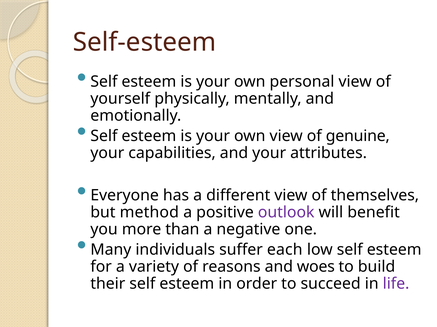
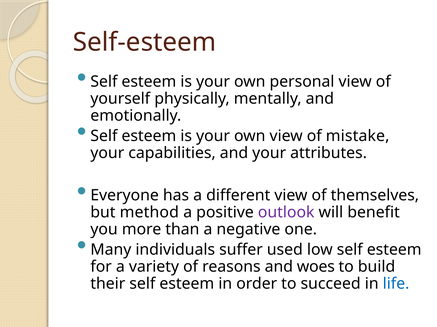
genuine: genuine -> mistake
each: each -> used
life colour: purple -> blue
